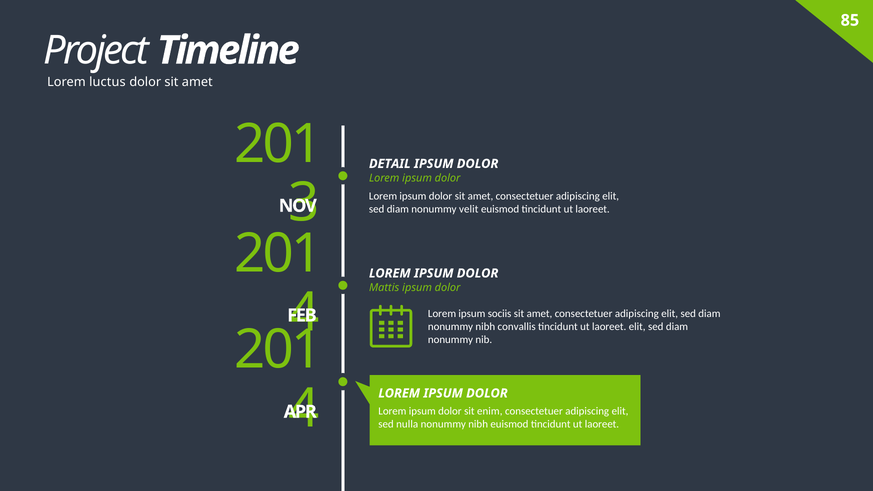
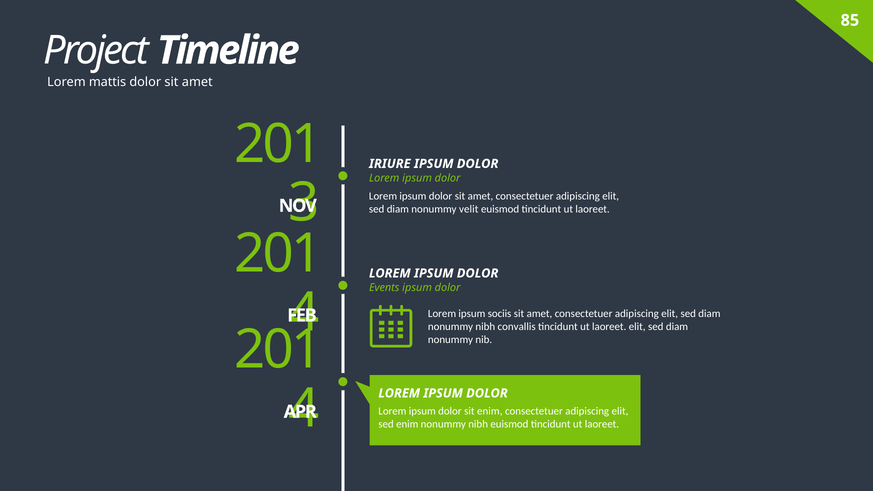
luctus: luctus -> mattis
DETAIL: DETAIL -> IRIURE
Mattis: Mattis -> Events
sed nulla: nulla -> enim
